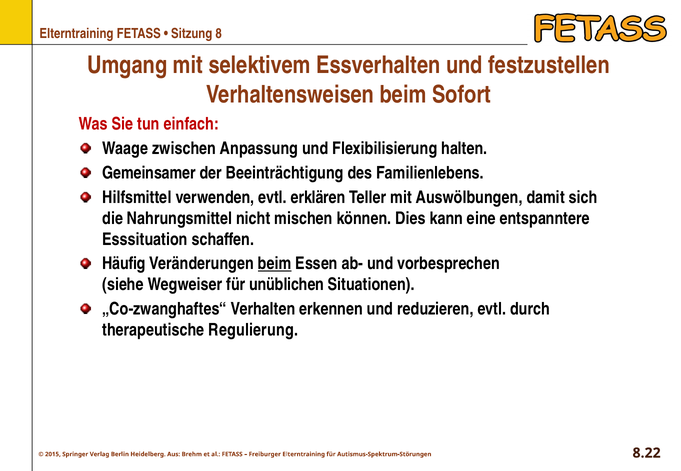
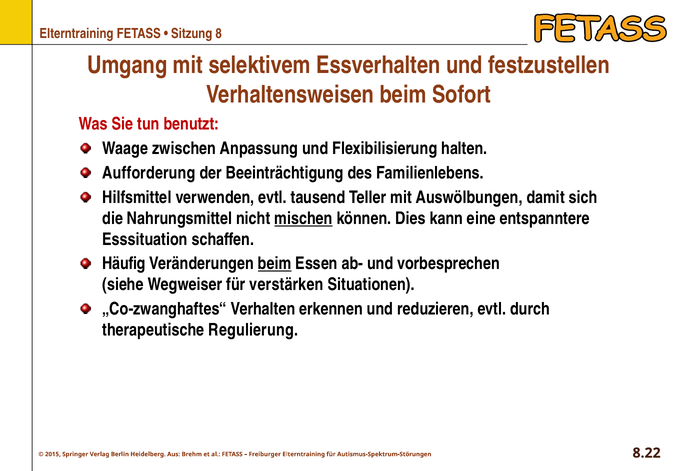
einfach: einfach -> benutzt
Gemeinsamer: Gemeinsamer -> Aufforderung
erklären: erklären -> tausend
mischen underline: none -> present
unüblichen: unüblichen -> verstärken
